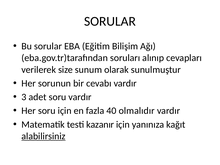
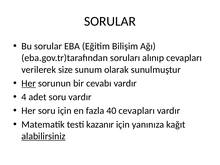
Her at (29, 83) underline: none -> present
3: 3 -> 4
40 olmalıdır: olmalıdır -> cevapları
